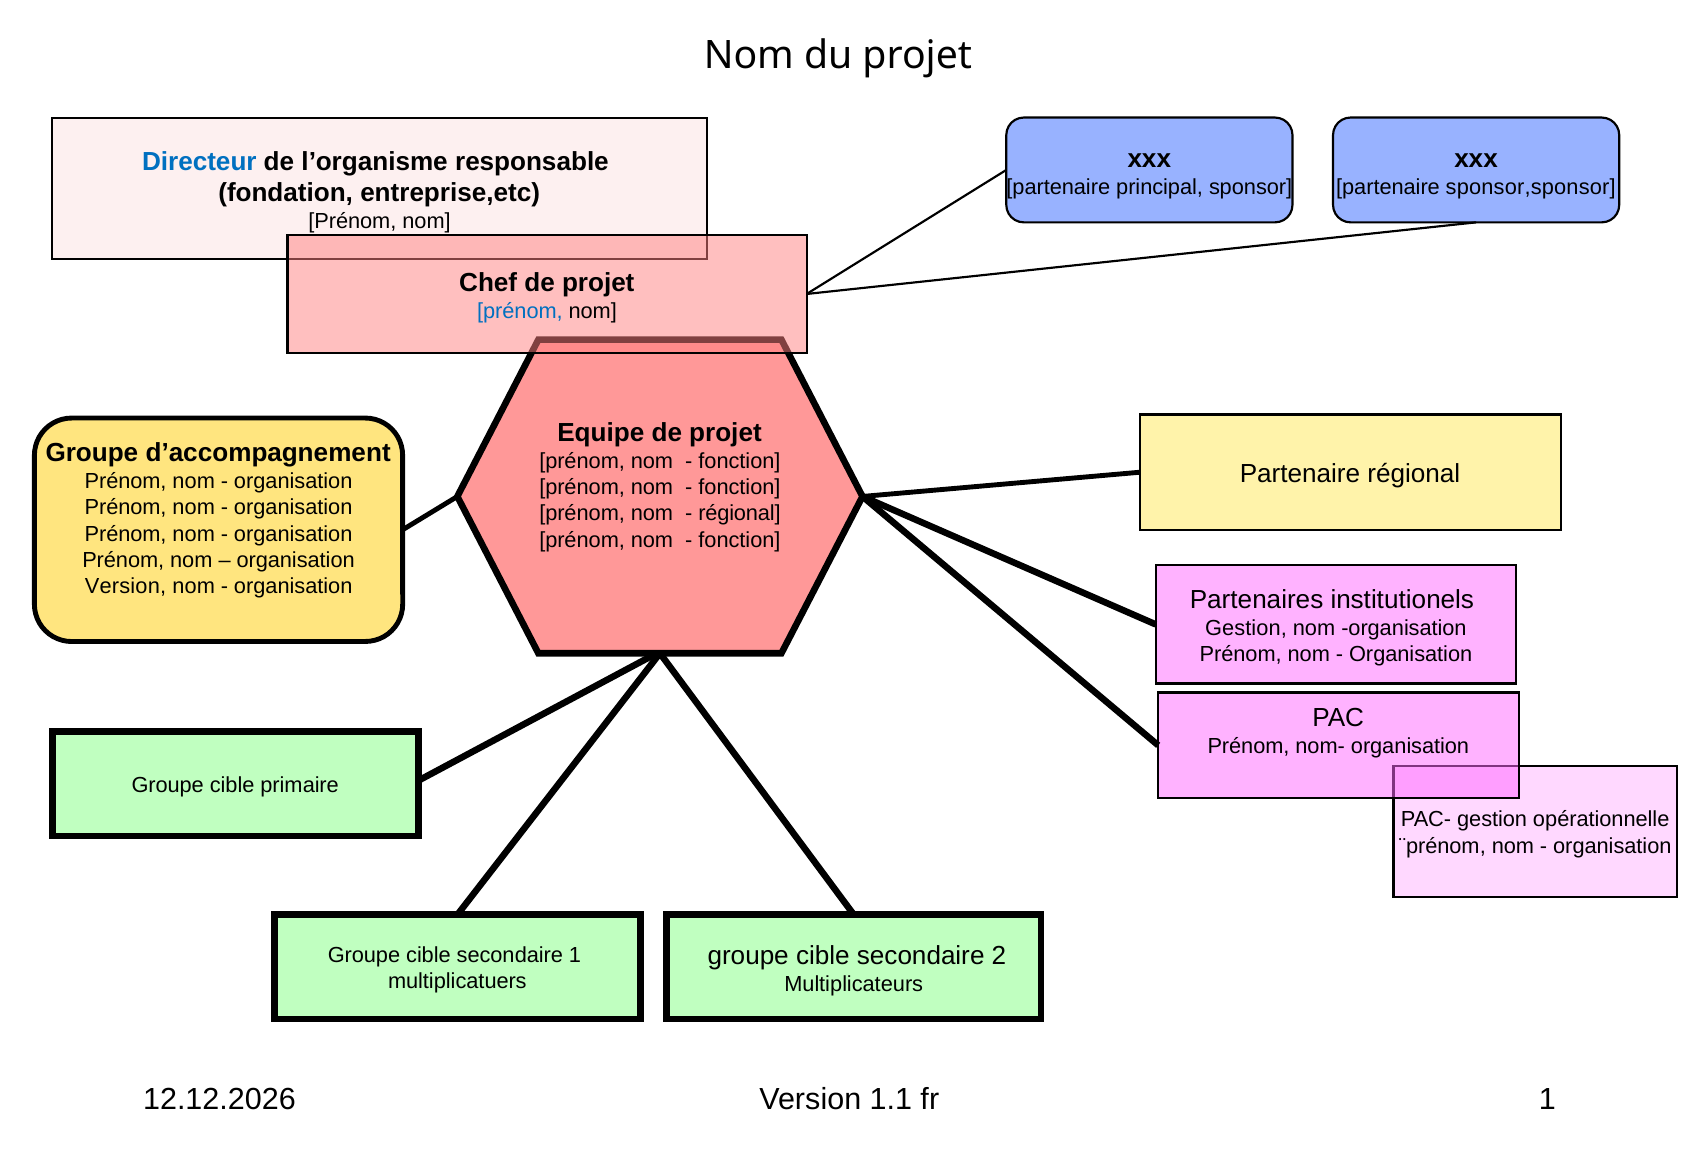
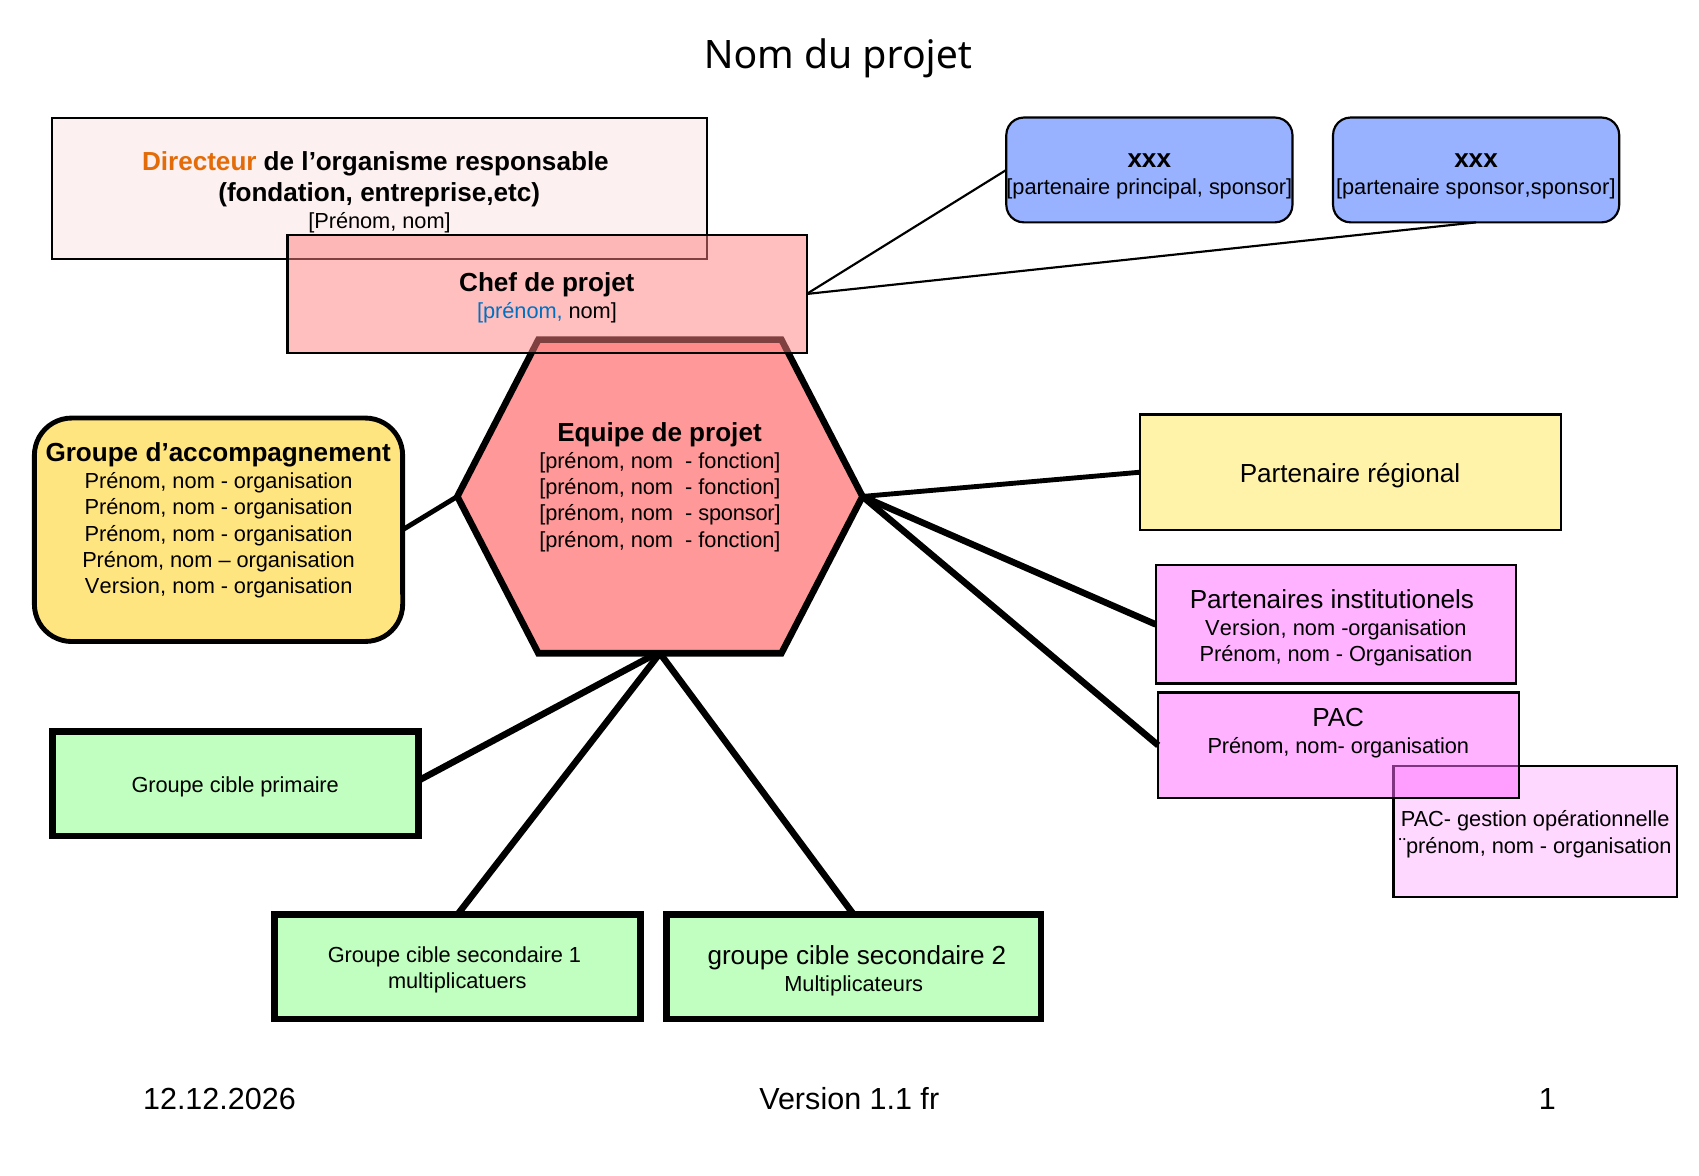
Directeur colour: blue -> orange
régional at (739, 514): régional -> sponsor
Gestion at (1246, 629): Gestion -> Version
